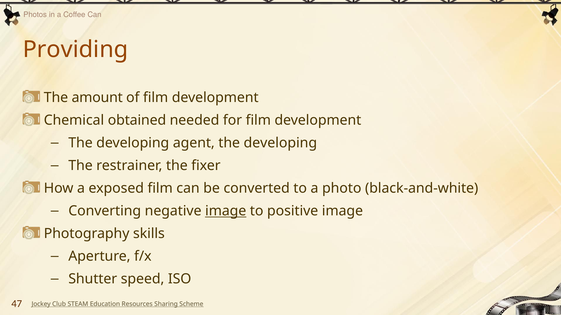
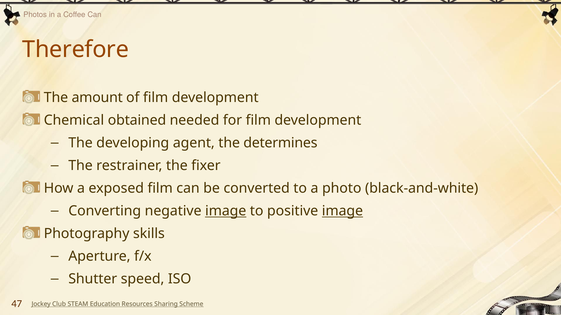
Providing: Providing -> Therefore
agent the developing: developing -> determines
image at (342, 211) underline: none -> present
